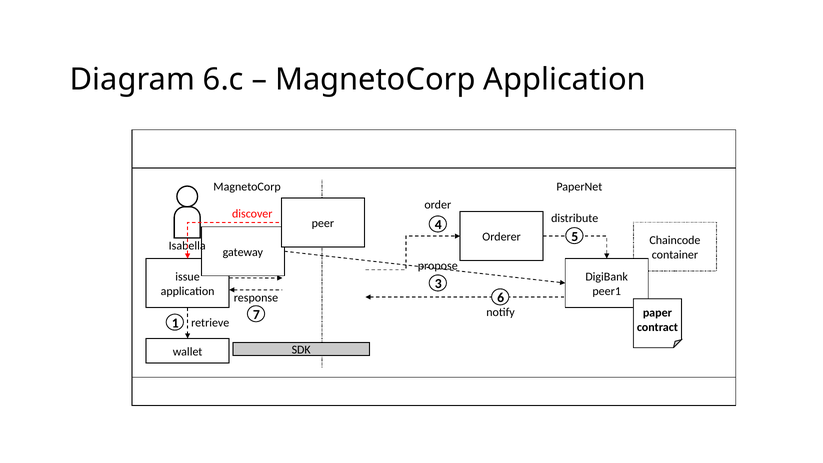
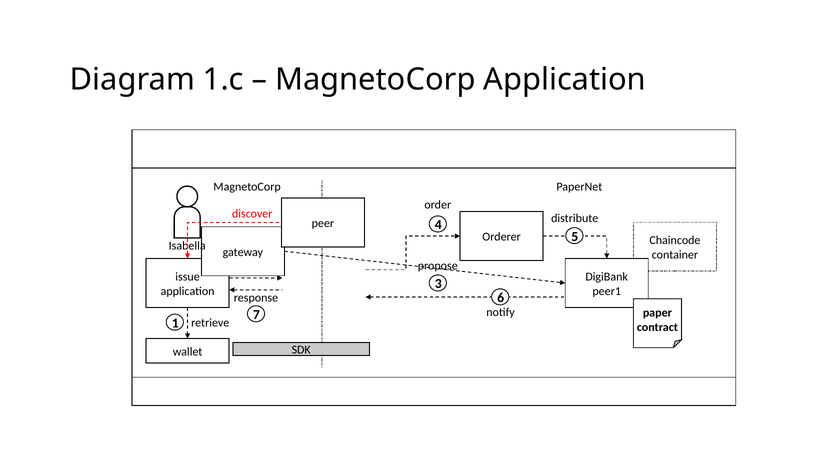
6.c: 6.c -> 1.c
